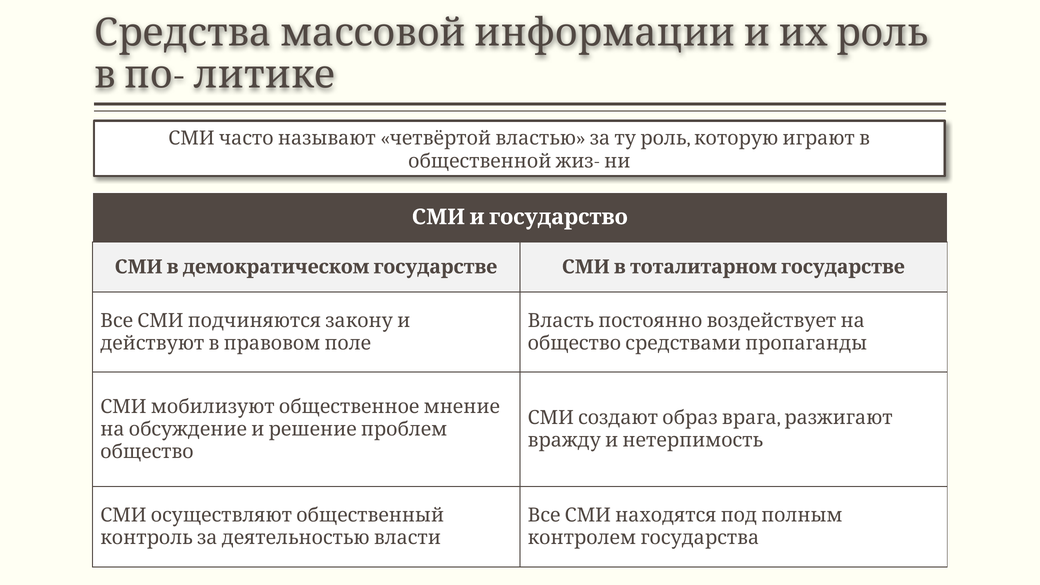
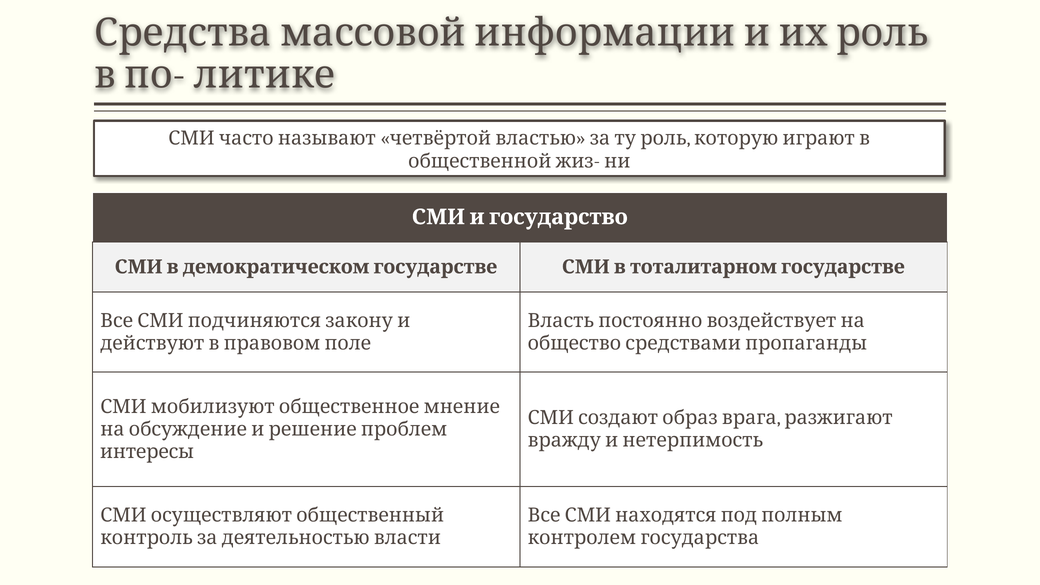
общество: общество -> интересы
